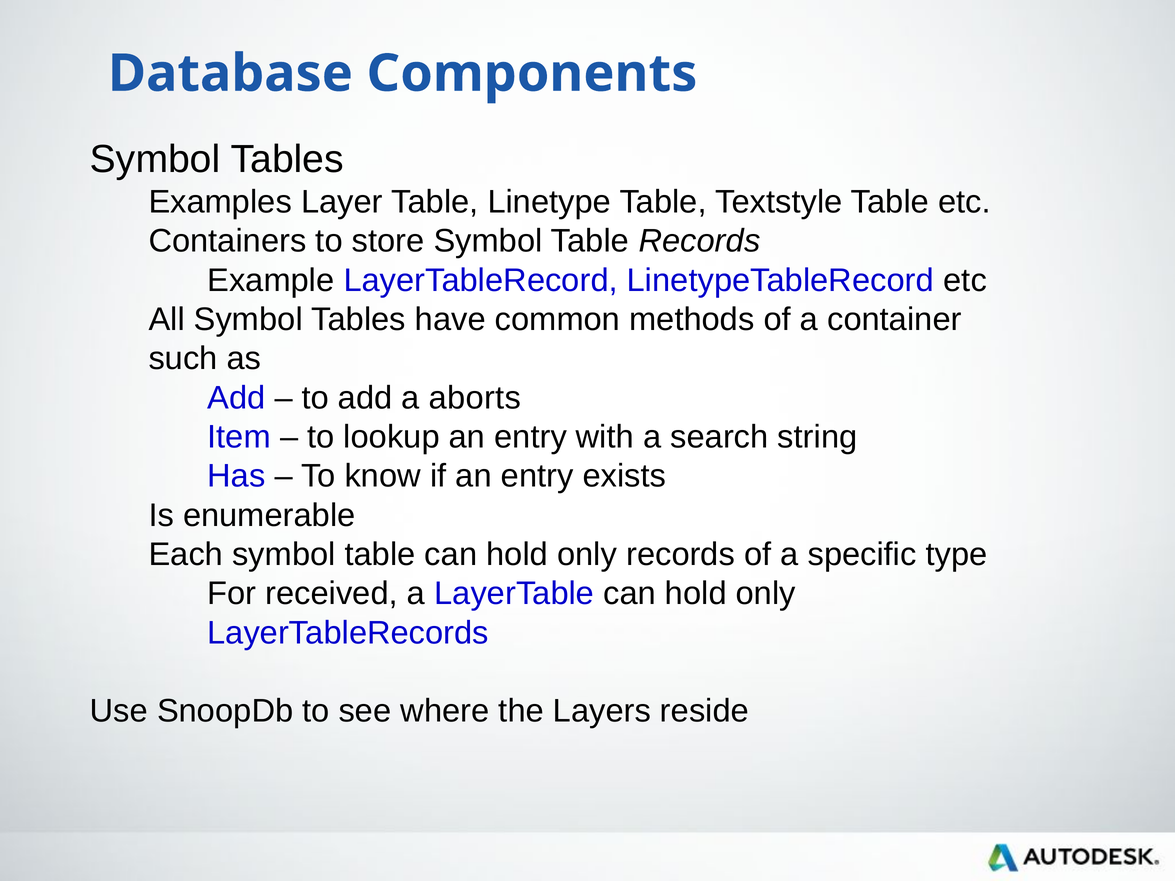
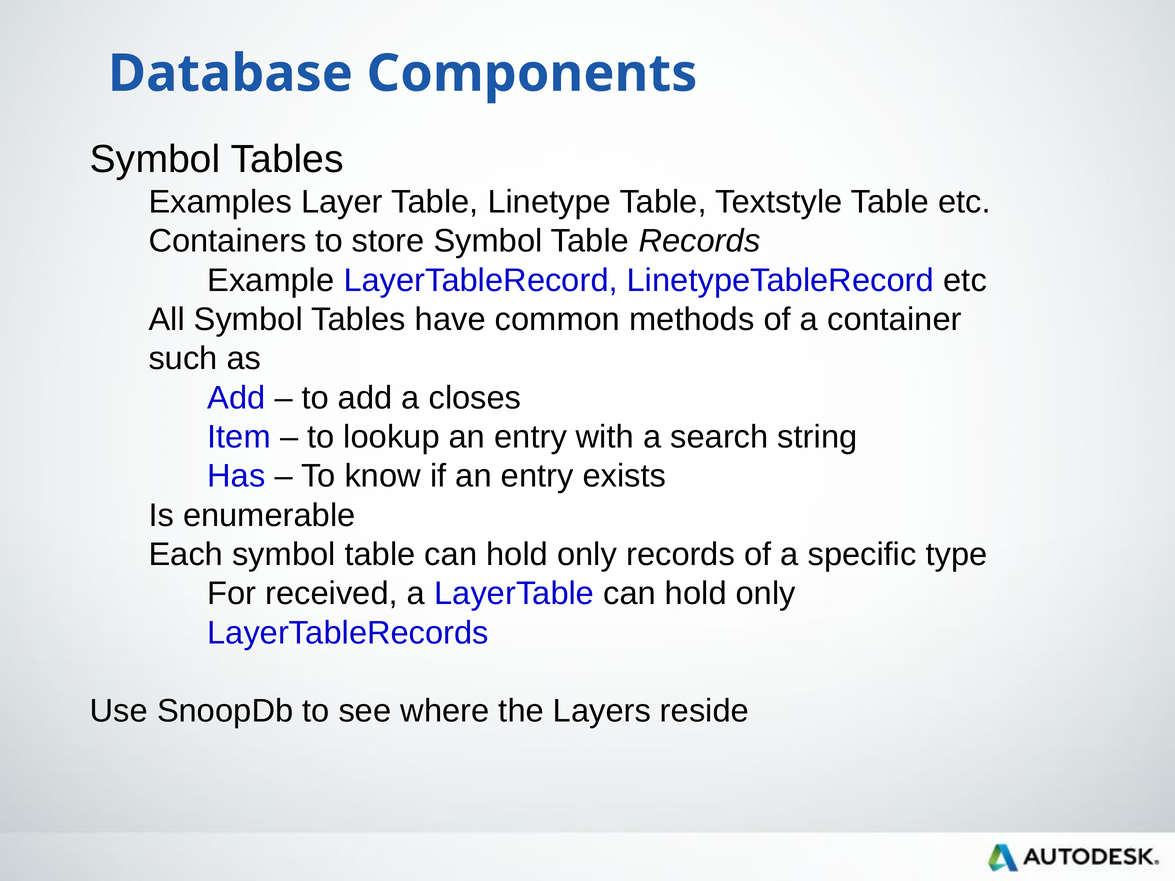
aborts: aborts -> closes
